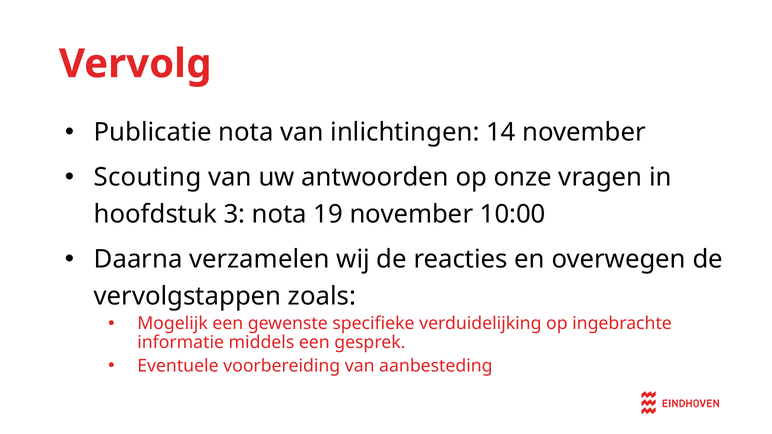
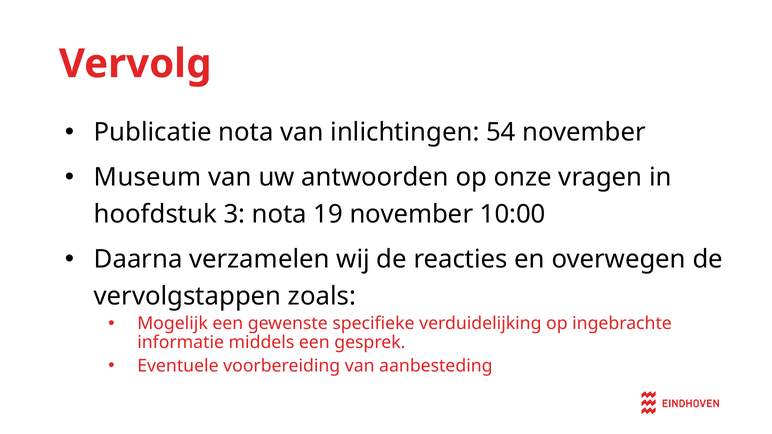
14: 14 -> 54
Scouting: Scouting -> Museum
